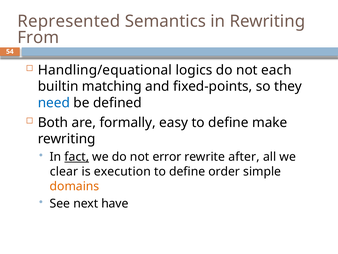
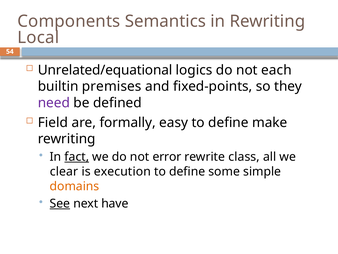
Represented: Represented -> Components
From: From -> Local
Handling/equational: Handling/equational -> Unrelated/equational
matching: matching -> premises
need colour: blue -> purple
Both: Both -> Field
after: after -> class
order: order -> some
See underline: none -> present
